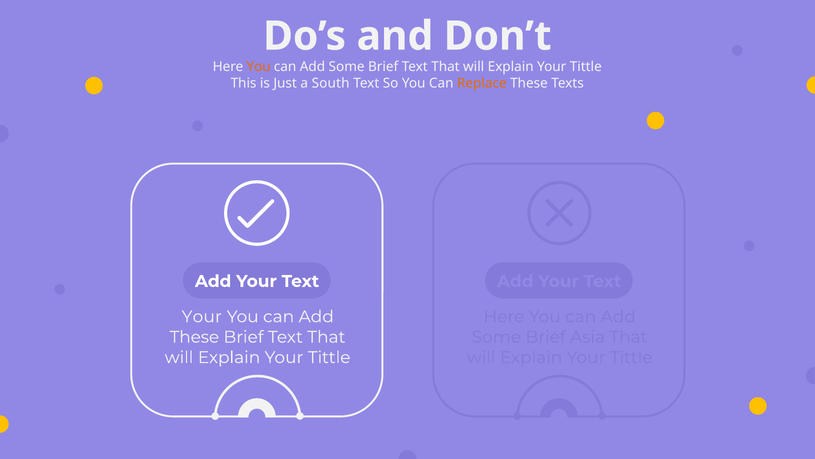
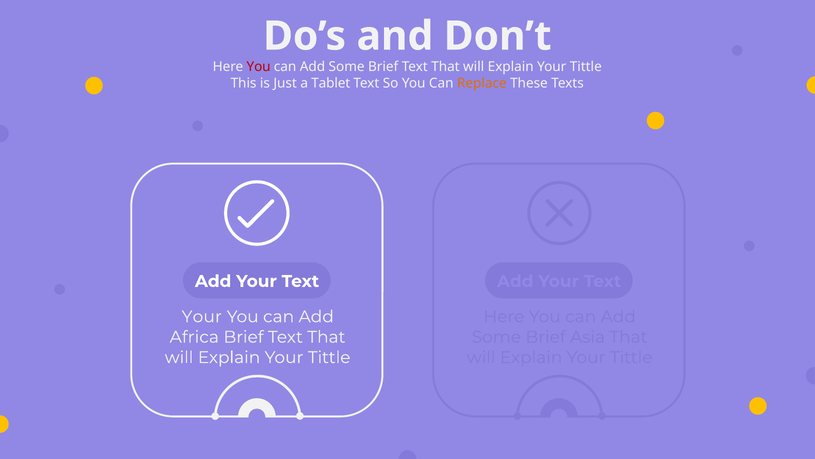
You at (259, 67) colour: orange -> red
South: South -> Tablet
These at (194, 337): These -> Africa
